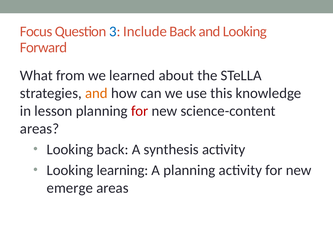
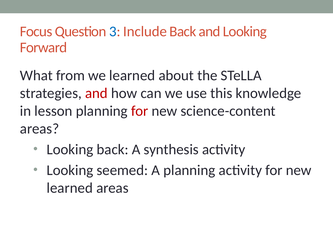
and at (96, 93) colour: orange -> red
learning: learning -> seemed
emerge at (70, 188): emerge -> learned
